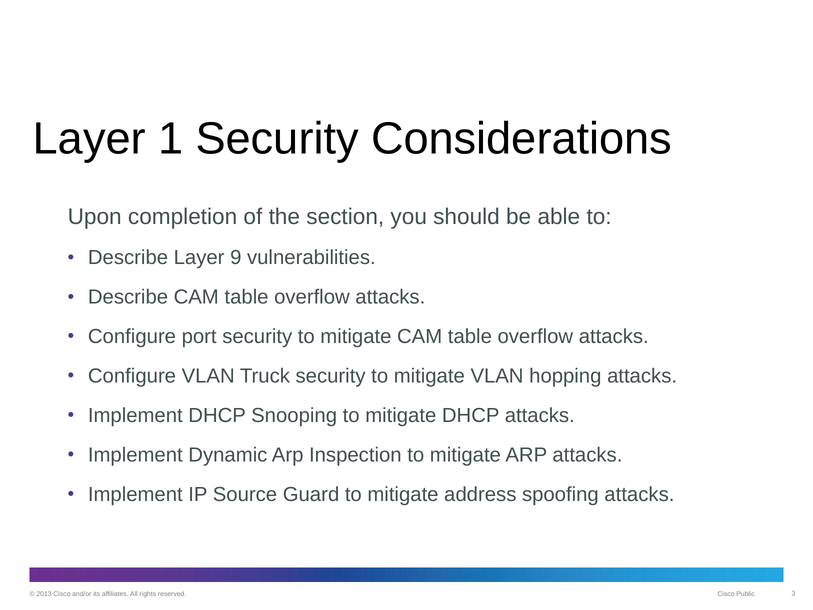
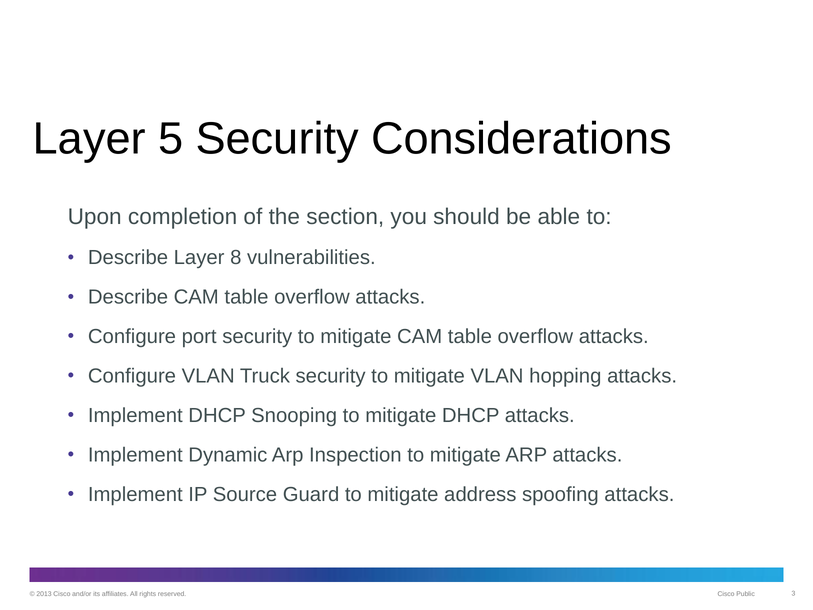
1: 1 -> 5
9: 9 -> 8
